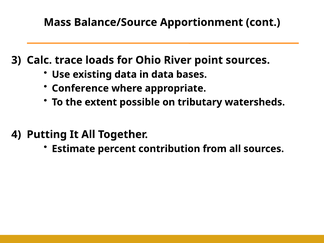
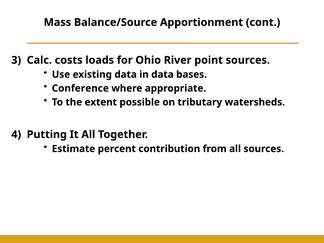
trace: trace -> costs
